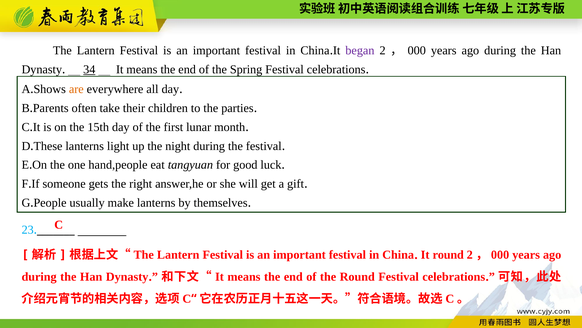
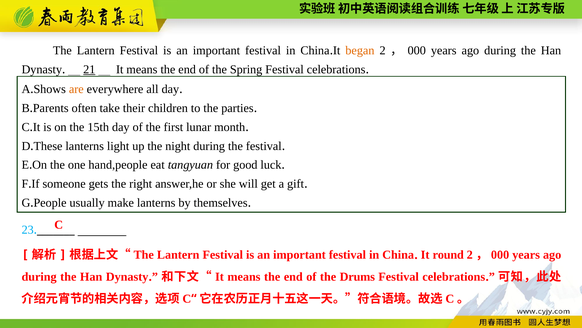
began colour: purple -> orange
34: 34 -> 21
the Round: Round -> Drums
